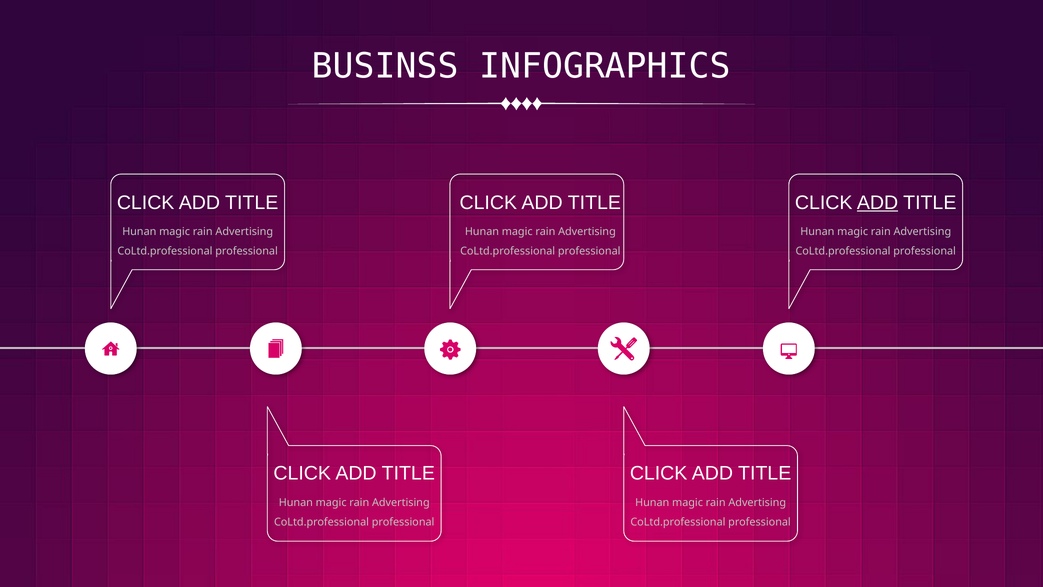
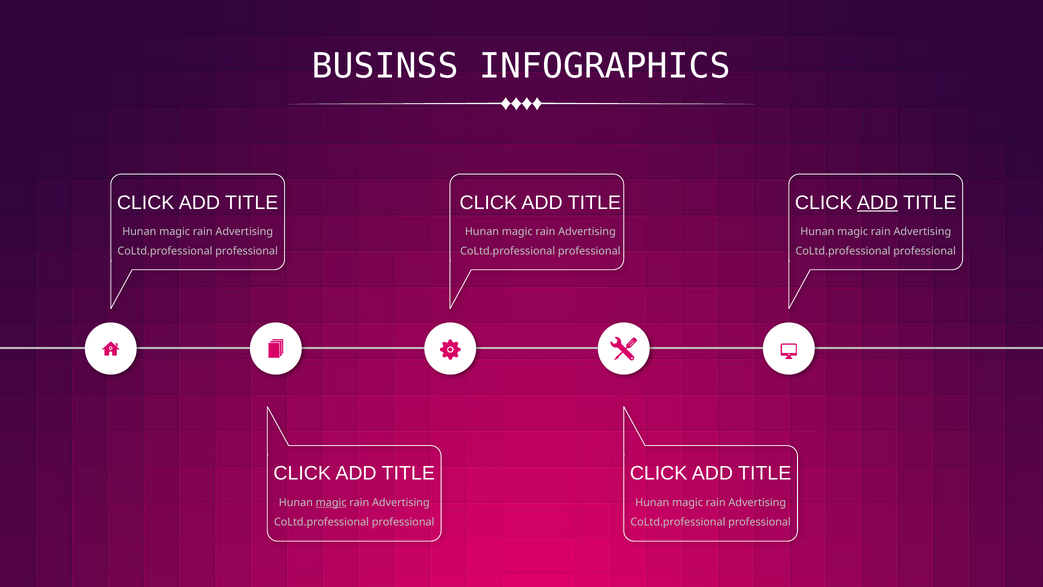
magic at (331, 502) underline: none -> present
